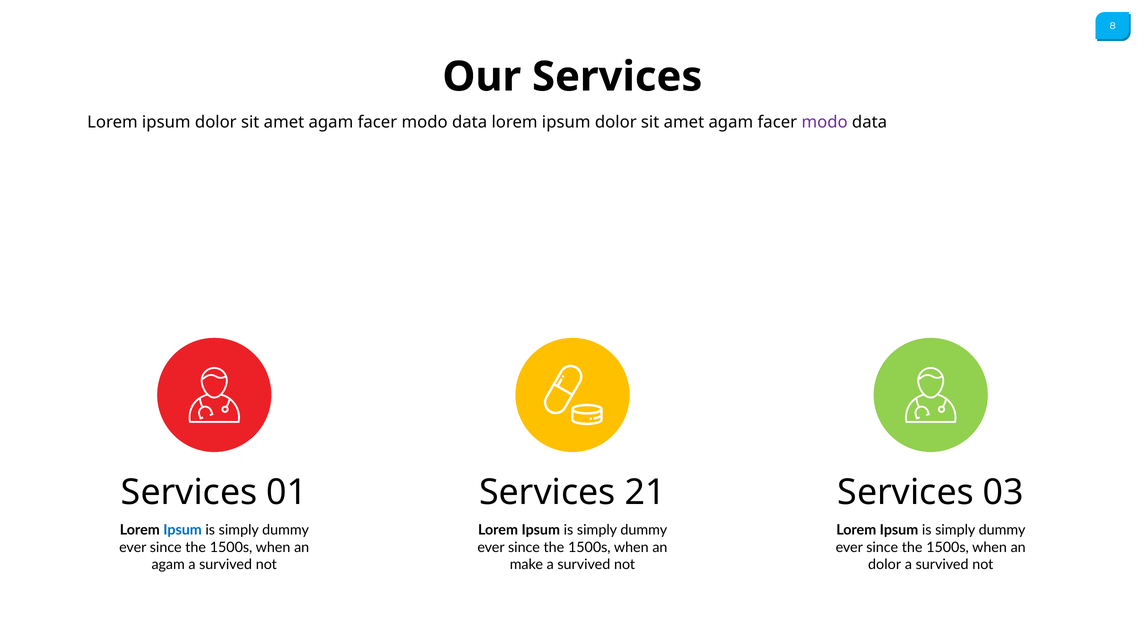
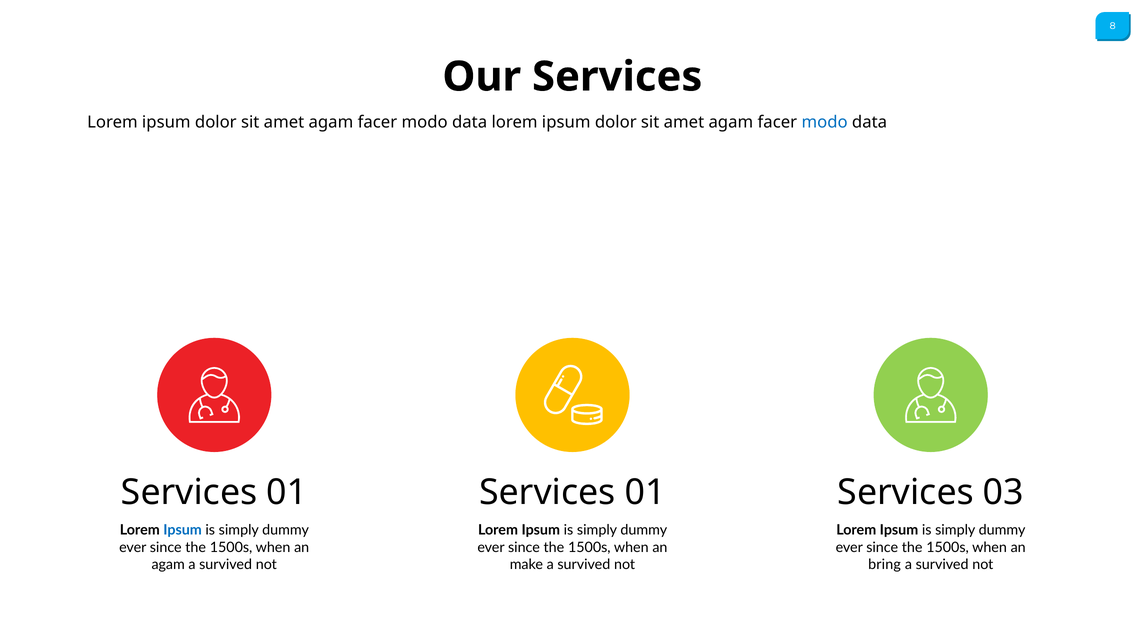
modo at (825, 122) colour: purple -> blue
21 at (645, 493): 21 -> 01
dolor at (885, 565): dolor -> bring
